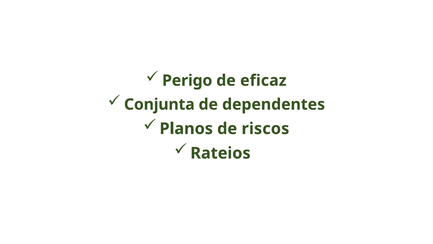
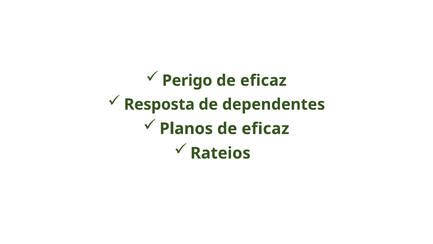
Conjunta: Conjunta -> Resposta
Planos de riscos: riscos -> eficaz
